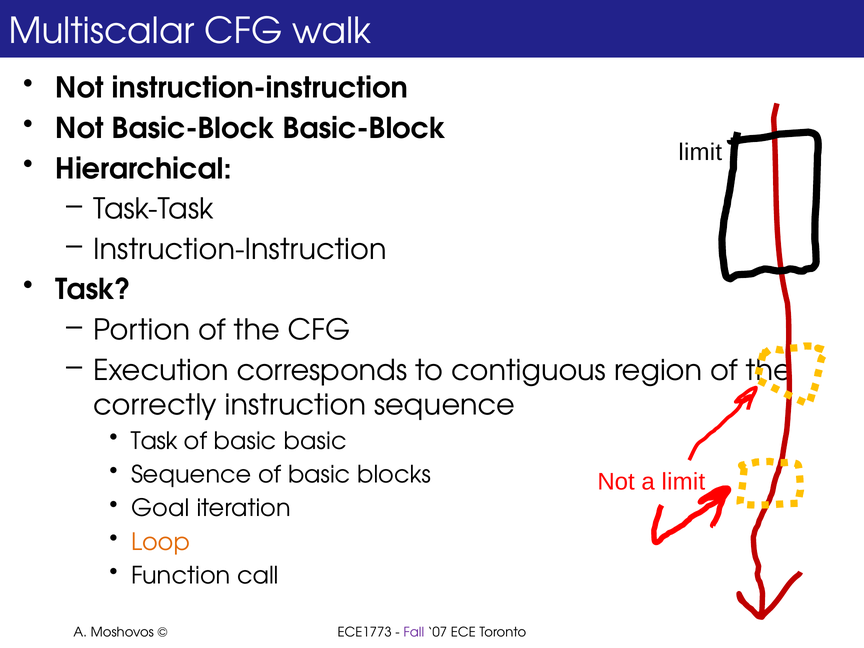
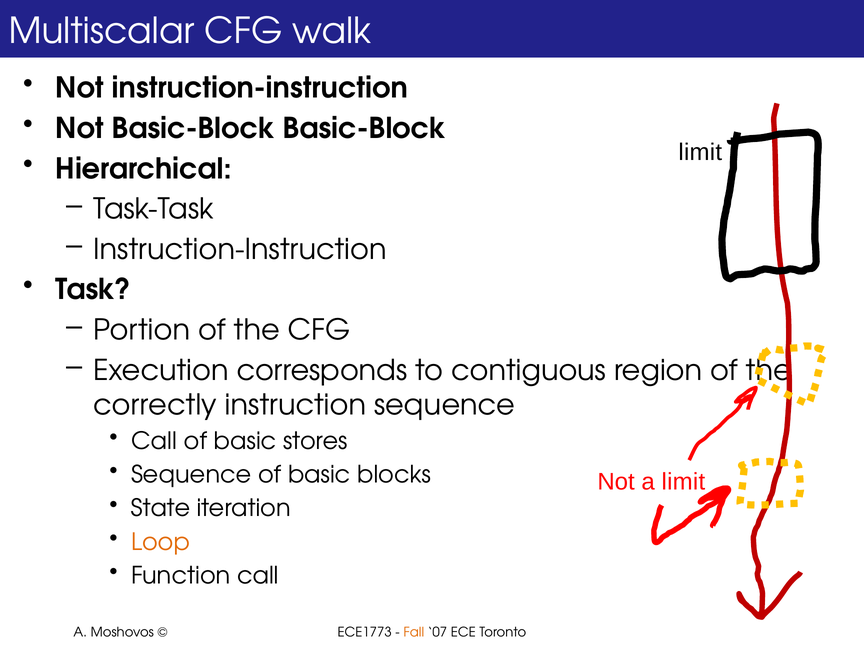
Task at (154, 441): Task -> Call
basic basic: basic -> stores
Goal: Goal -> State
Fall colour: purple -> orange
